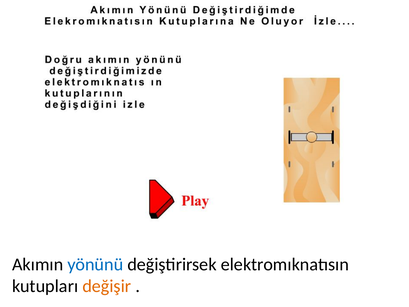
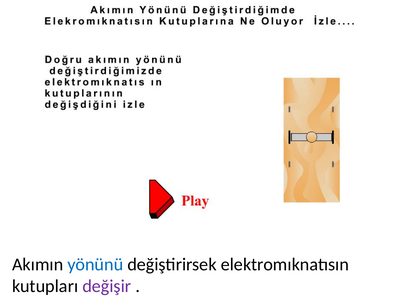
değişir colour: orange -> purple
